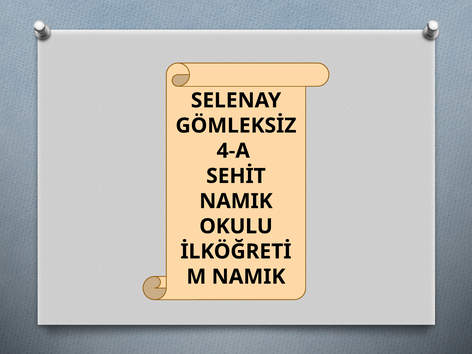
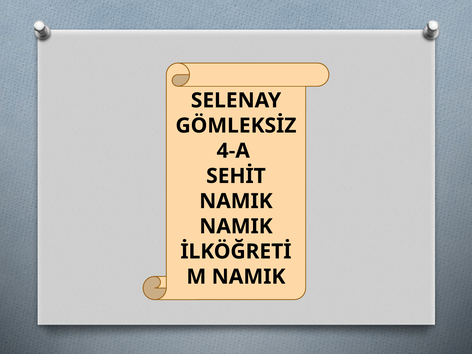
OKULU at (236, 226): OKULU -> NAMIK
